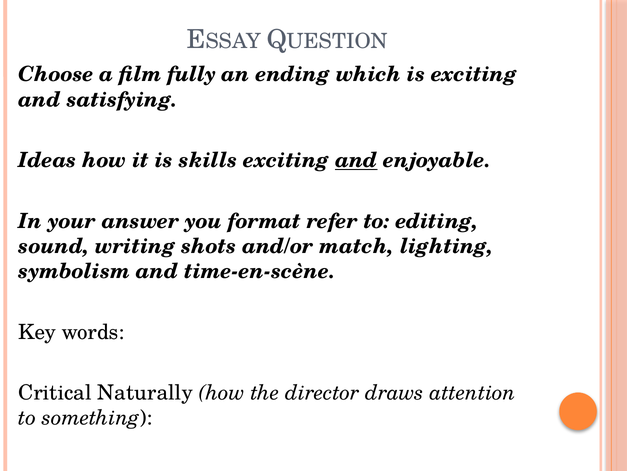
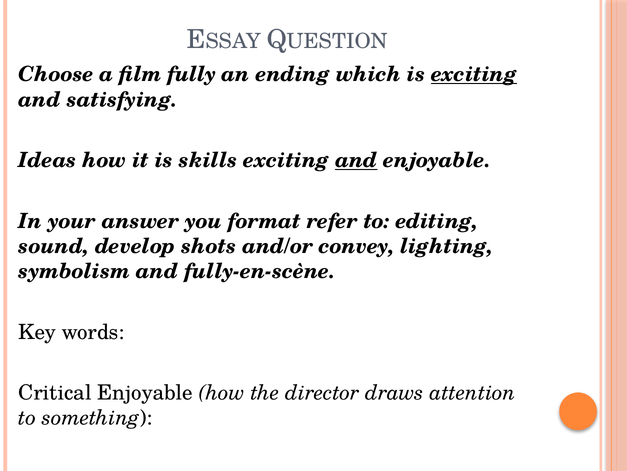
exciting at (474, 74) underline: none -> present
writing: writing -> develop
match: match -> convey
time-en-scène: time-en-scène -> fully-en-scène
Critical Naturally: Naturally -> Enjoyable
